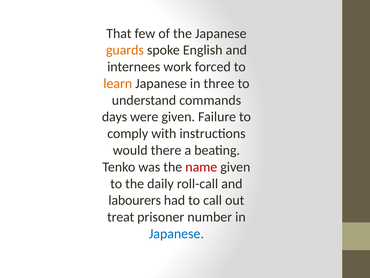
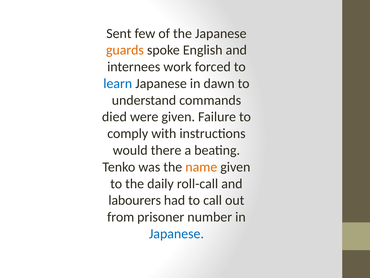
That: That -> Sent
learn colour: orange -> blue
three: three -> dawn
days: days -> died
name colour: red -> orange
treat: treat -> from
